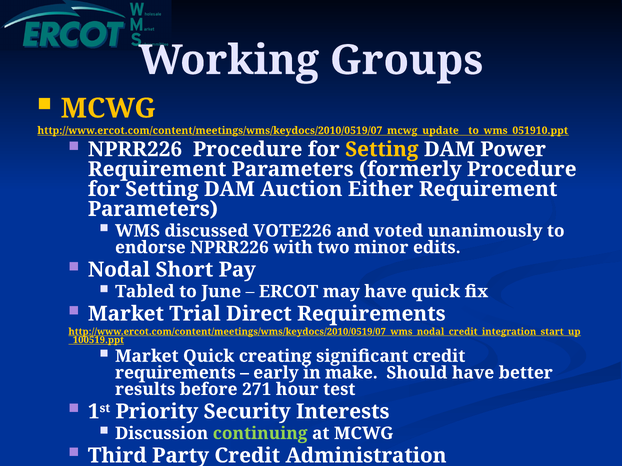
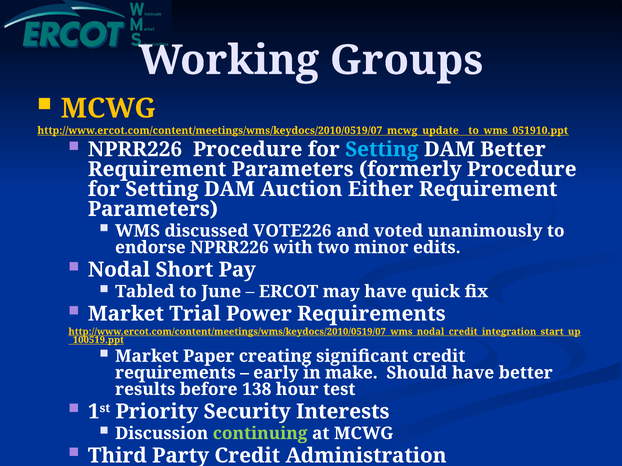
Setting at (382, 150) colour: yellow -> light blue
DAM Power: Power -> Better
Direct: Direct -> Power
Market Quick: Quick -> Paper
271: 271 -> 138
